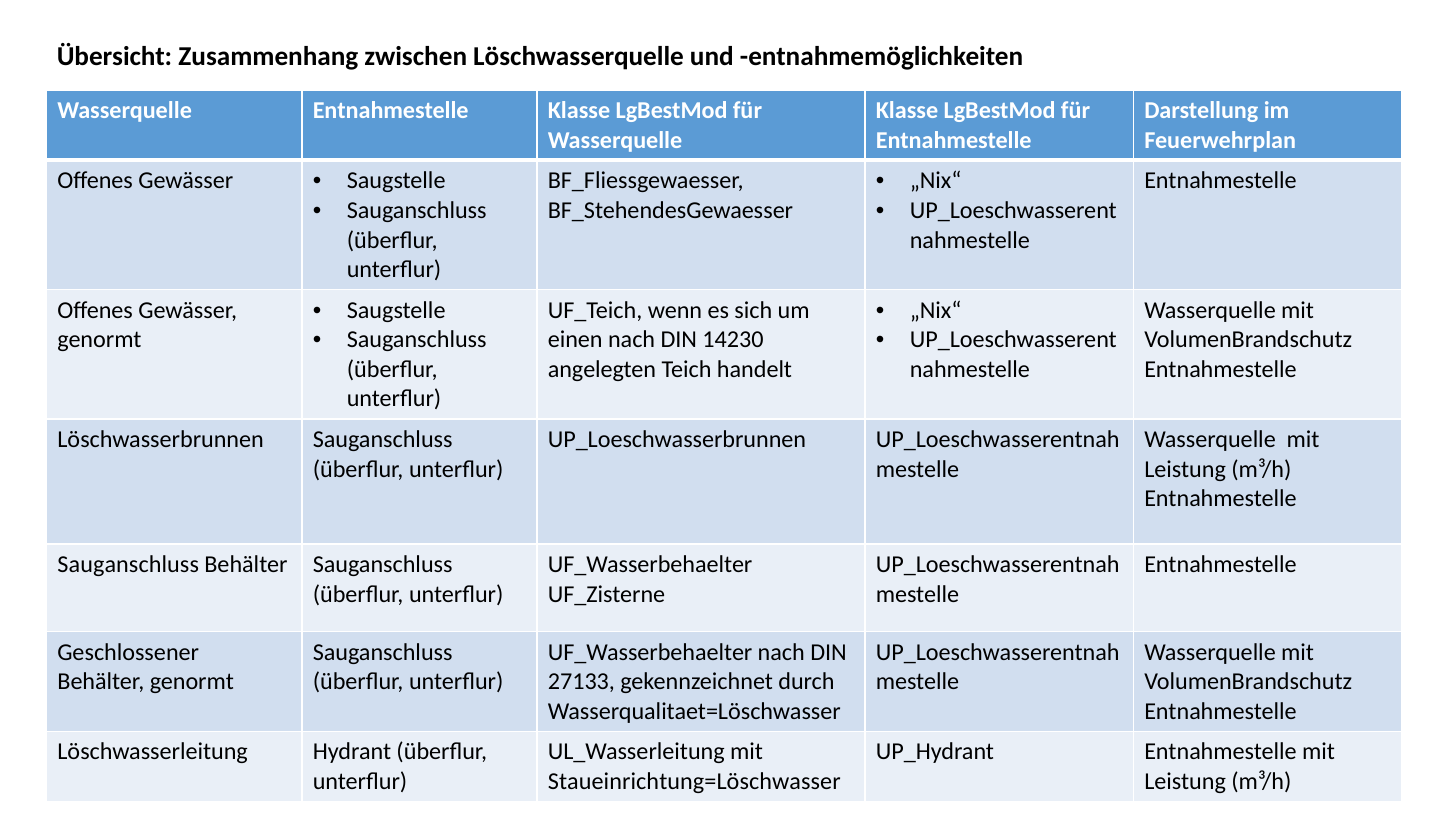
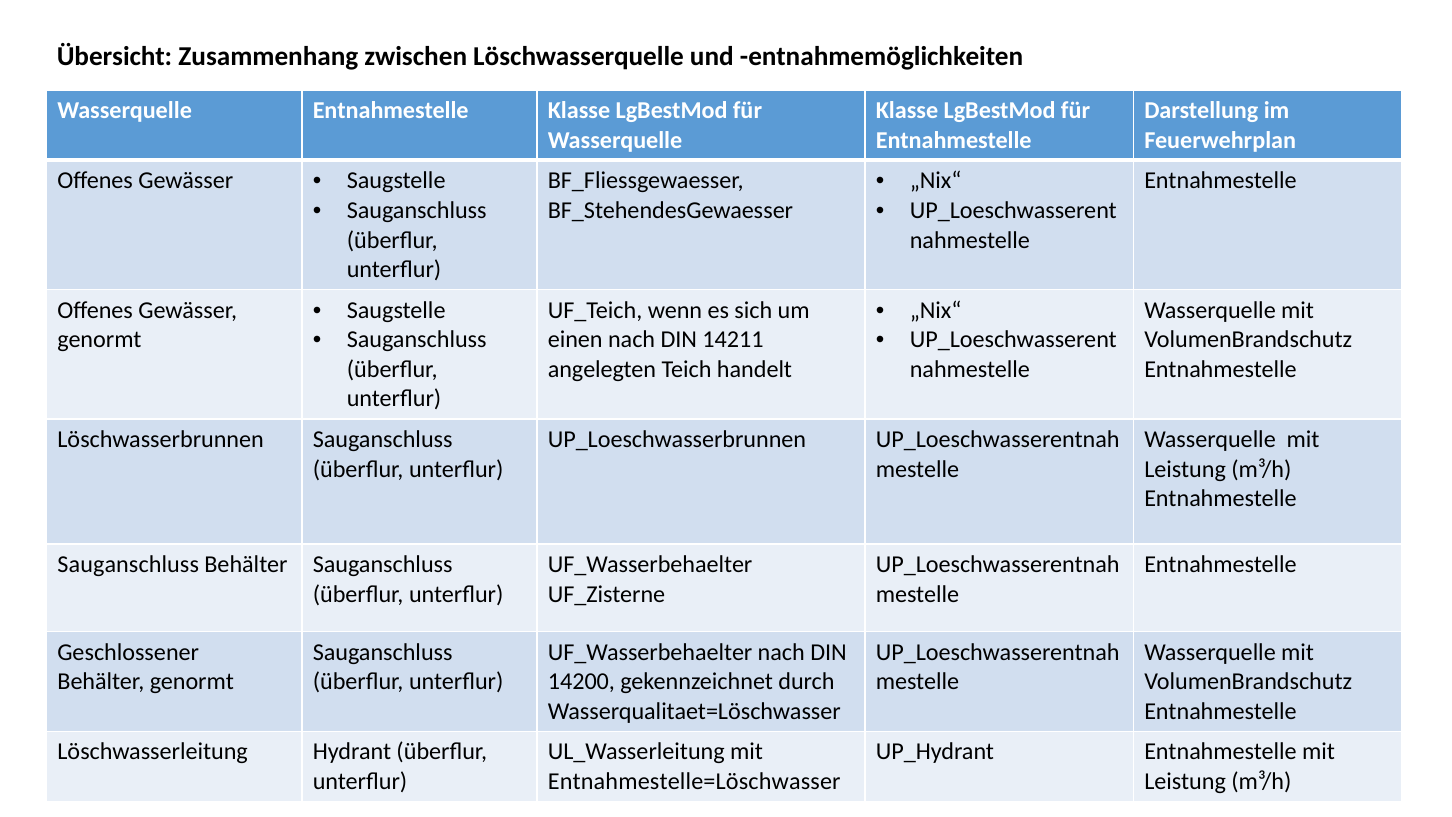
14230: 14230 -> 14211
27133: 27133 -> 14200
Staueinrichtung=Löschwasser: Staueinrichtung=Löschwasser -> Entnahmestelle=Löschwasser
